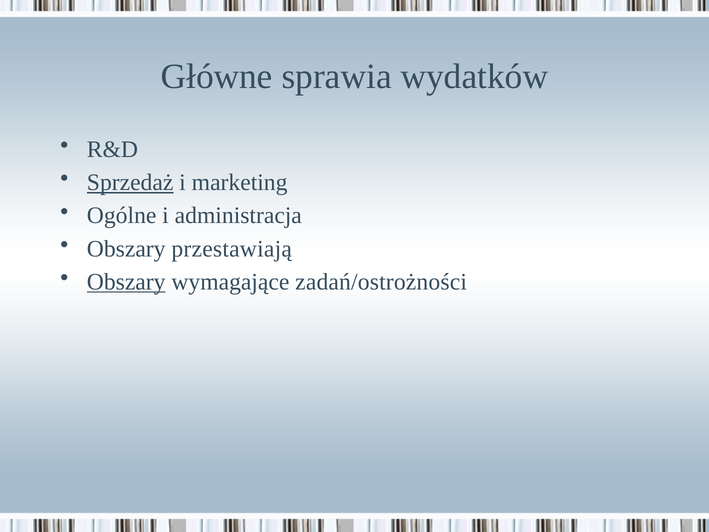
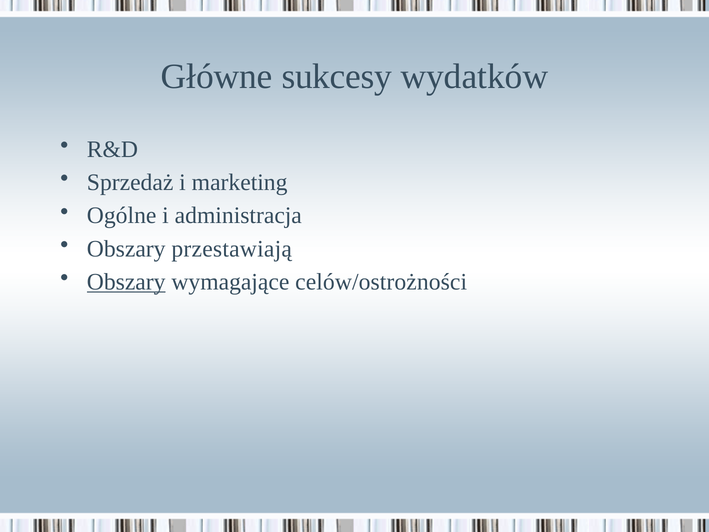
sprawia: sprawia -> sukcesy
Sprzedaż underline: present -> none
zadań/ostrożności: zadań/ostrożności -> celów/ostrożności
